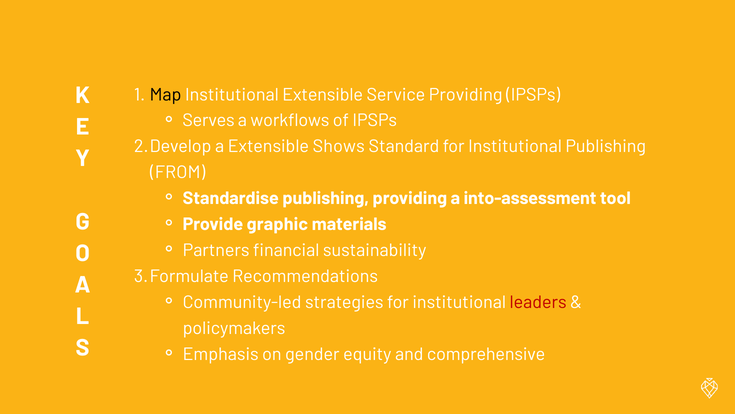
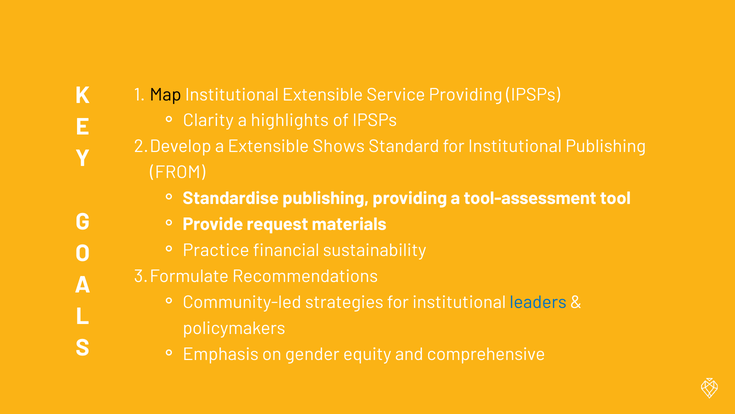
Serves: Serves -> Clarity
workflows: workflows -> highlights
into-assessment: into-assessment -> tool-assessment
graphic: graphic -> request
Partners: Partners -> Practice
leaders colour: red -> blue
